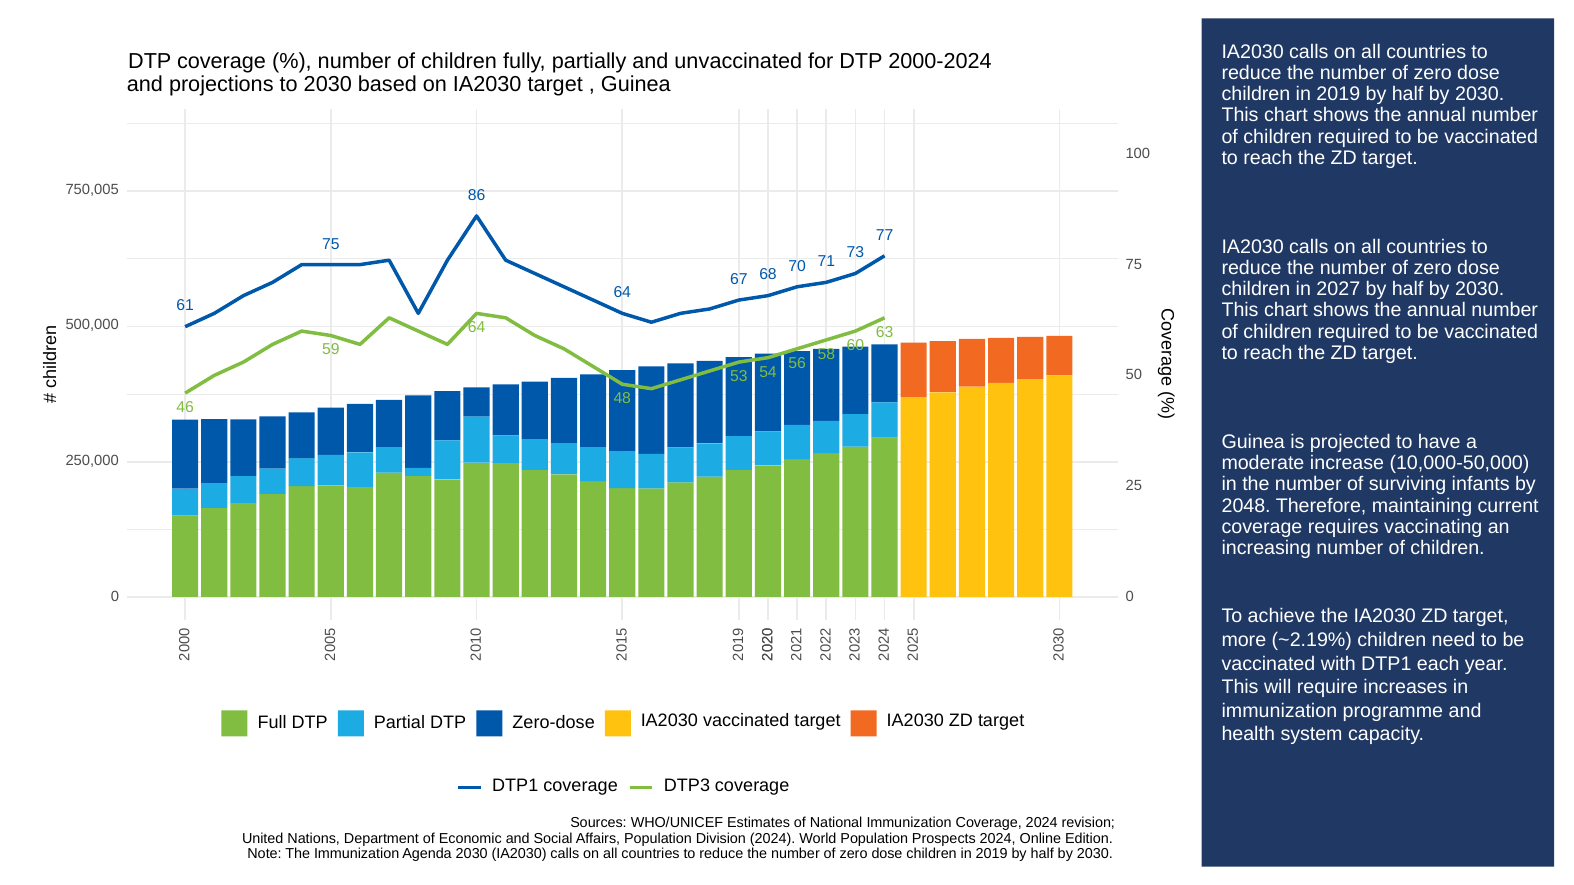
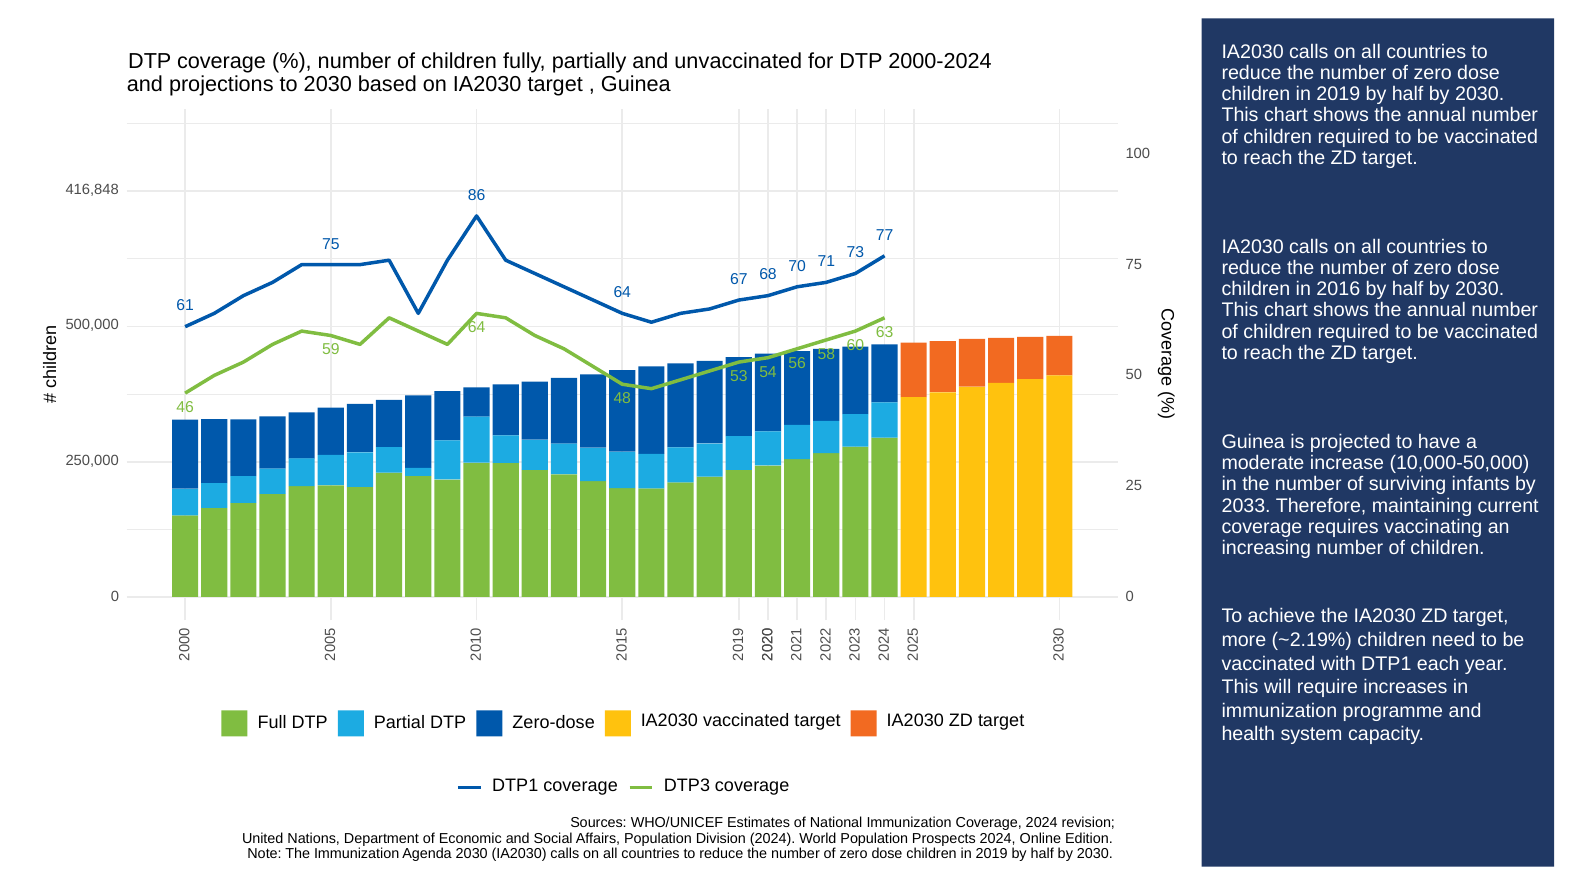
750,005: 750,005 -> 416,848
2027: 2027 -> 2016
2048: 2048 -> 2033
